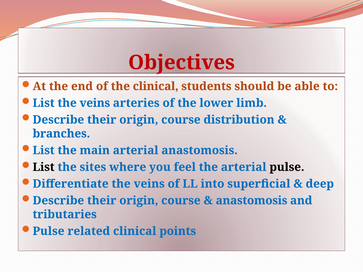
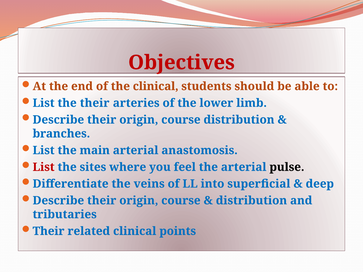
List the veins: veins -> their
List at (44, 167) colour: black -> red
anastomosis at (252, 201): anastomosis -> distribution
Pulse at (49, 231): Pulse -> Their
